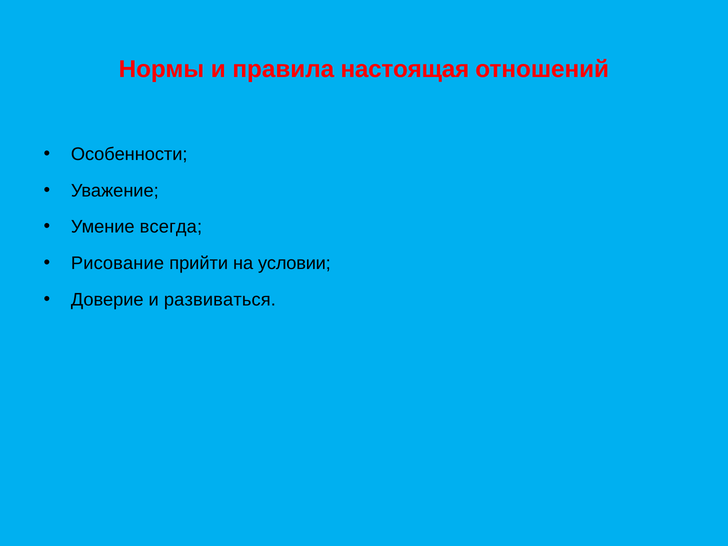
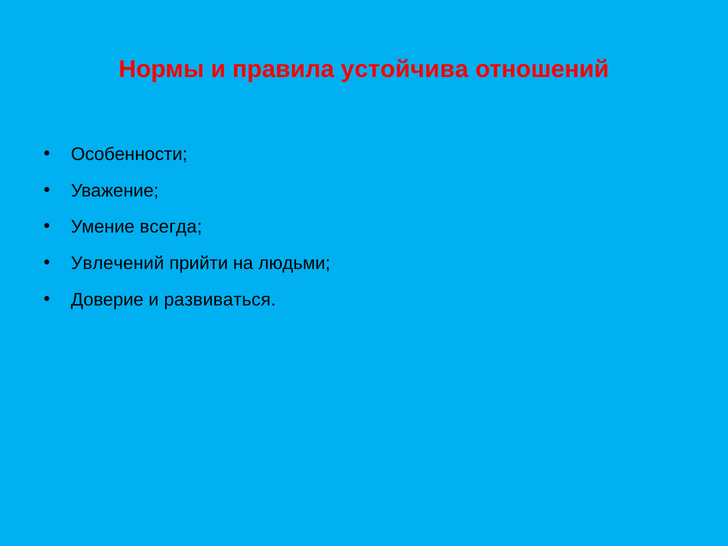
настоящая: настоящая -> устойчива
Рисование: Рисование -> Увлечений
условии: условии -> людьми
